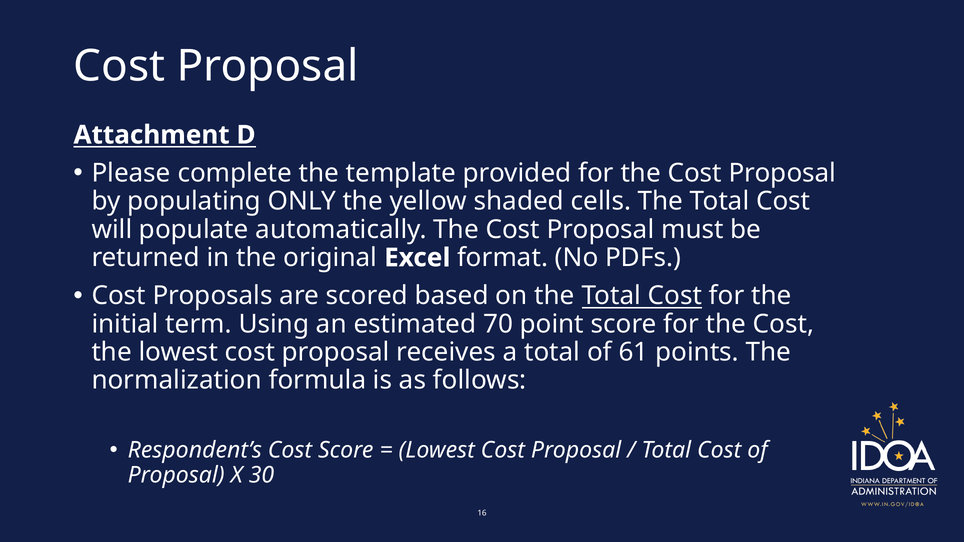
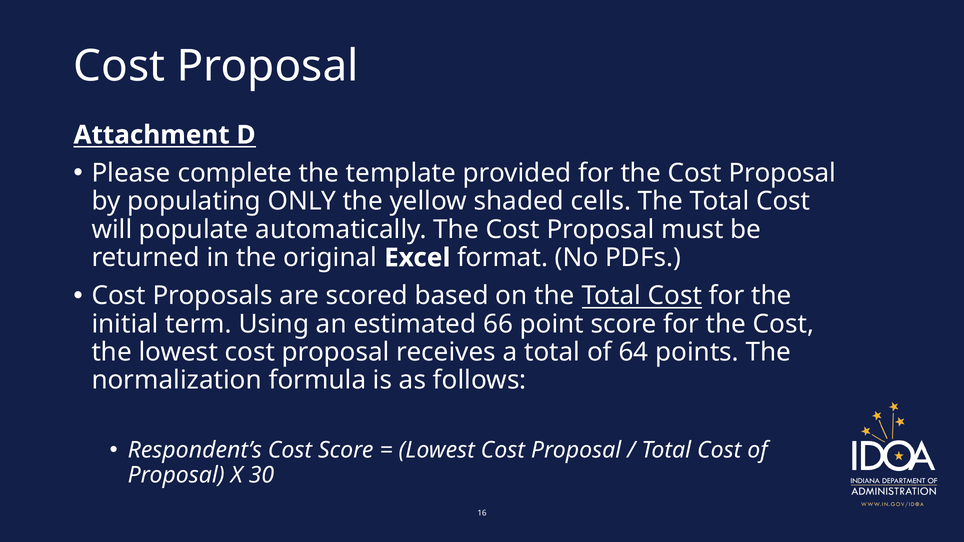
70: 70 -> 66
61: 61 -> 64
